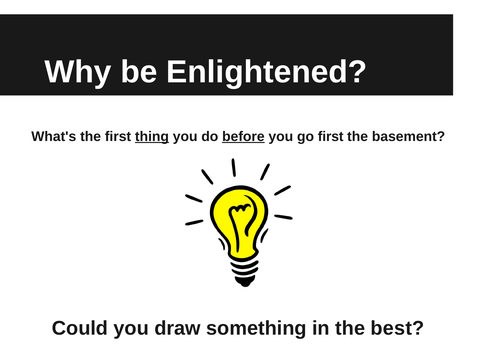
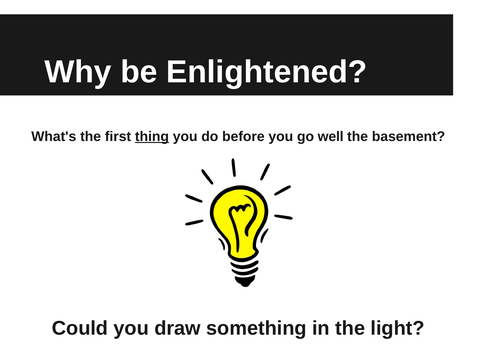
before underline: present -> none
go first: first -> well
best: best -> light
